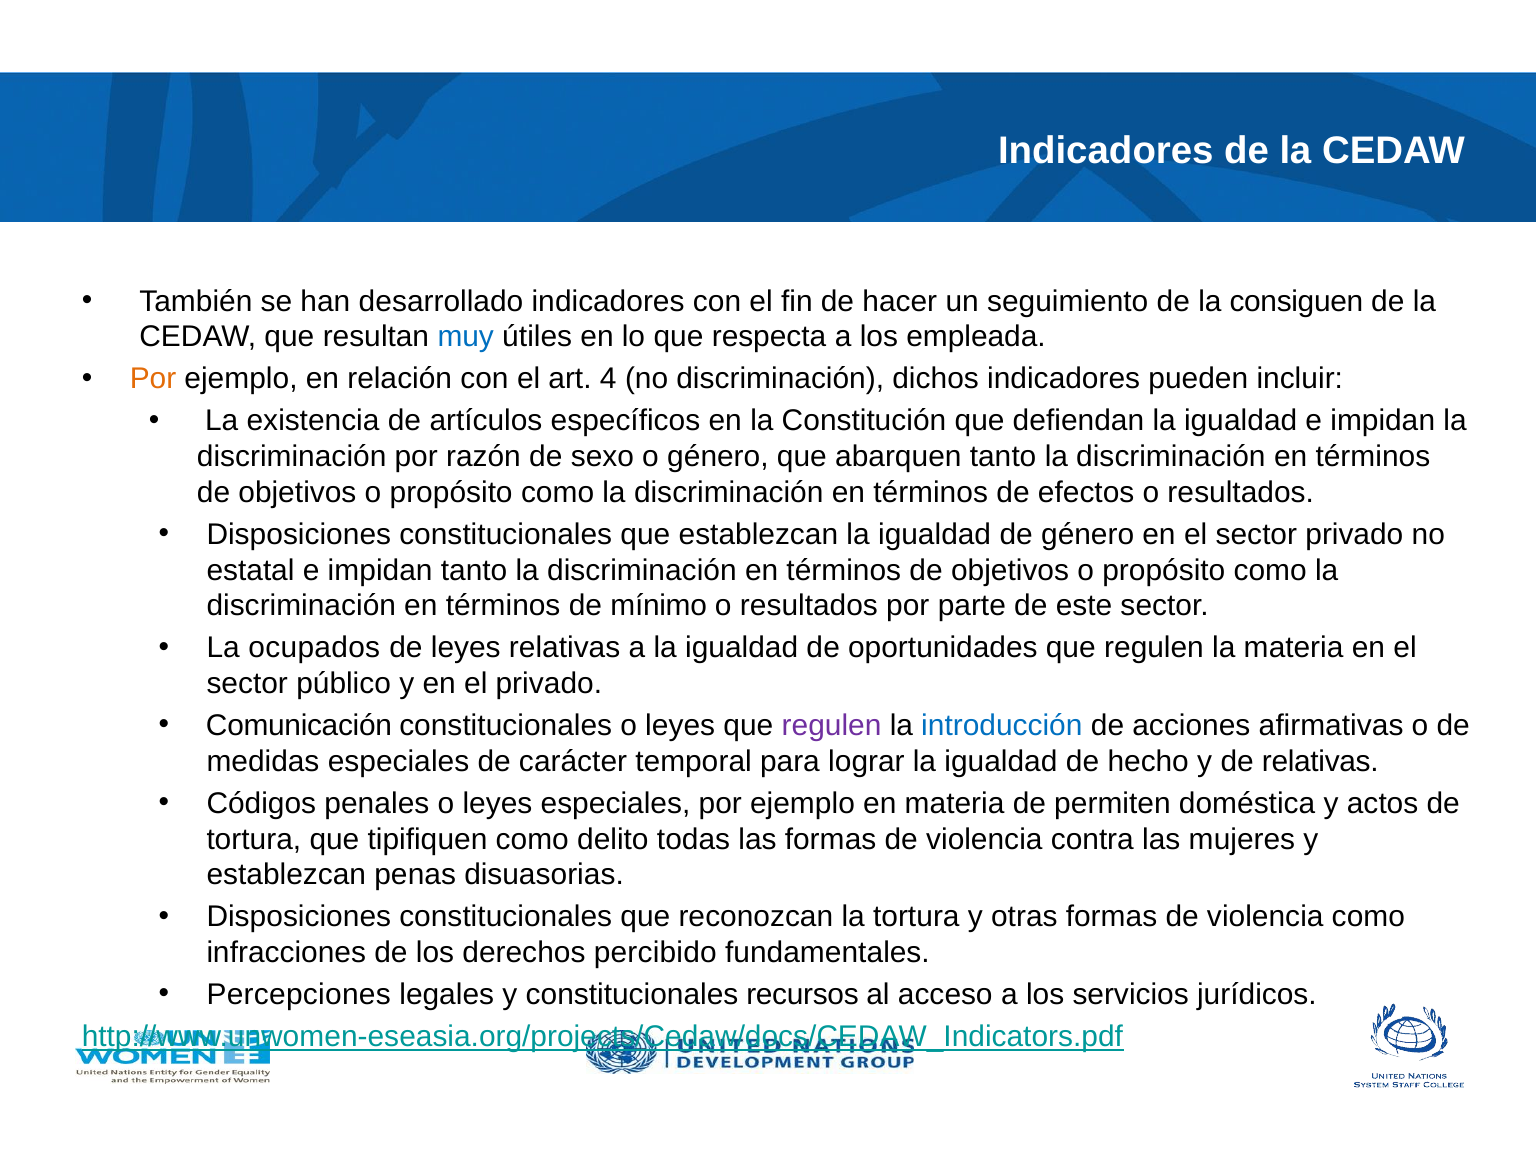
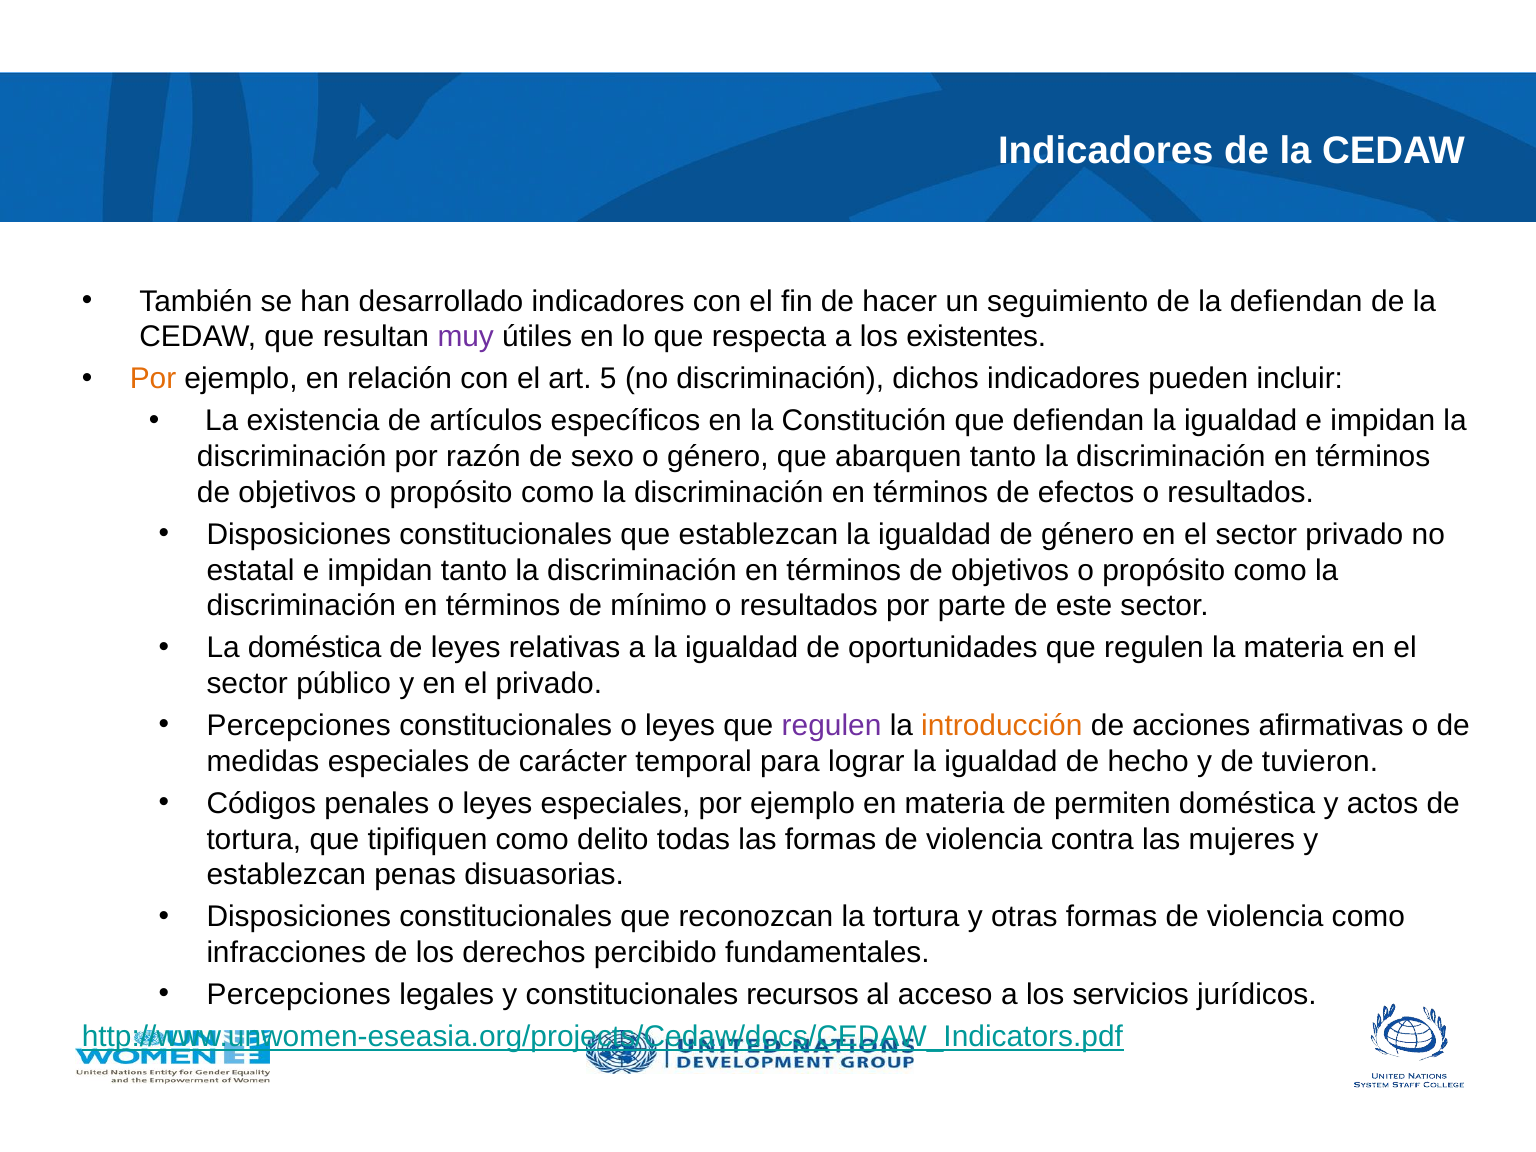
la consiguen: consiguen -> defiendan
muy colour: blue -> purple
empleada: empleada -> existentes
4: 4 -> 5
La ocupados: ocupados -> doméstica
Comunicación at (299, 726): Comunicación -> Percepciones
introducción colour: blue -> orange
de relativas: relativas -> tuvieron
